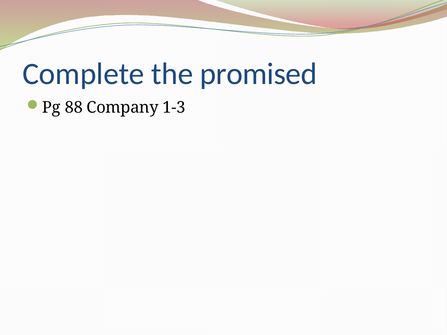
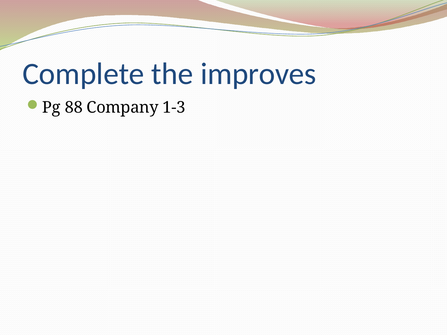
promised: promised -> improves
